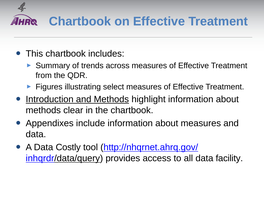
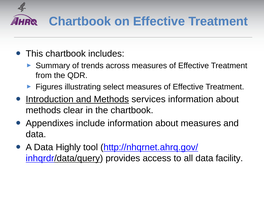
highlight: highlight -> services
Costly: Costly -> Highly
